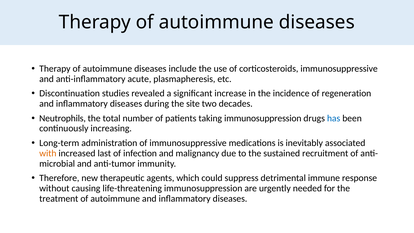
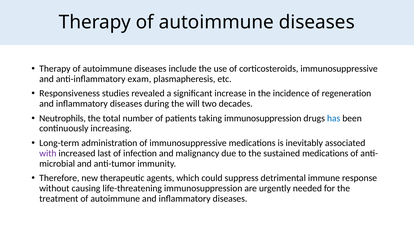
acute: acute -> exam
Discontinuation: Discontinuation -> Responsiveness
site: site -> will
with colour: orange -> purple
sustained recruitment: recruitment -> medications
